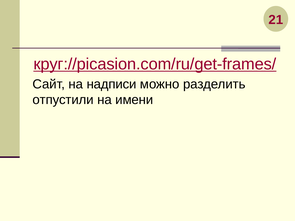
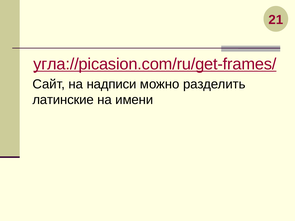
круг://picasion.com/ru/get-frames/: круг://picasion.com/ru/get-frames/ -> угла://picasion.com/ru/get-frames/
отпустили: отпустили -> латинские
